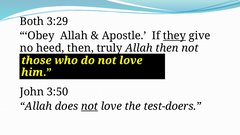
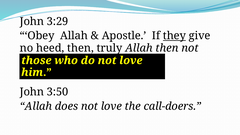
Both at (32, 21): Both -> John
not at (90, 106) underline: present -> none
test-doers: test-doers -> call-doers
